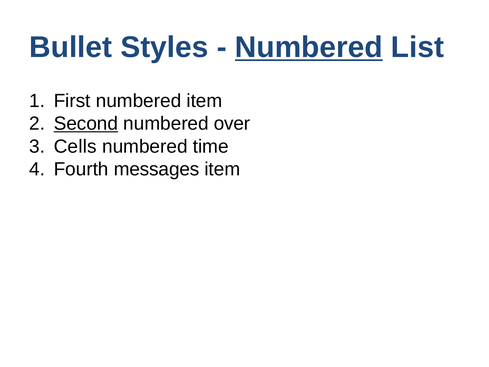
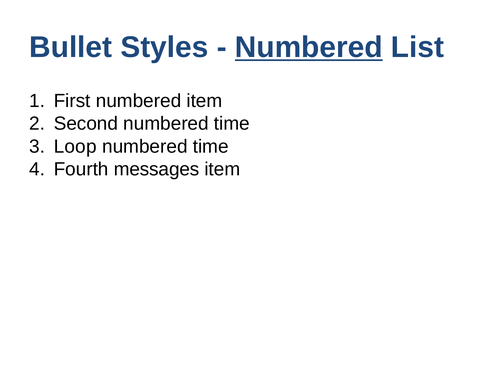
Second underline: present -> none
over at (232, 124): over -> time
Cells: Cells -> Loop
